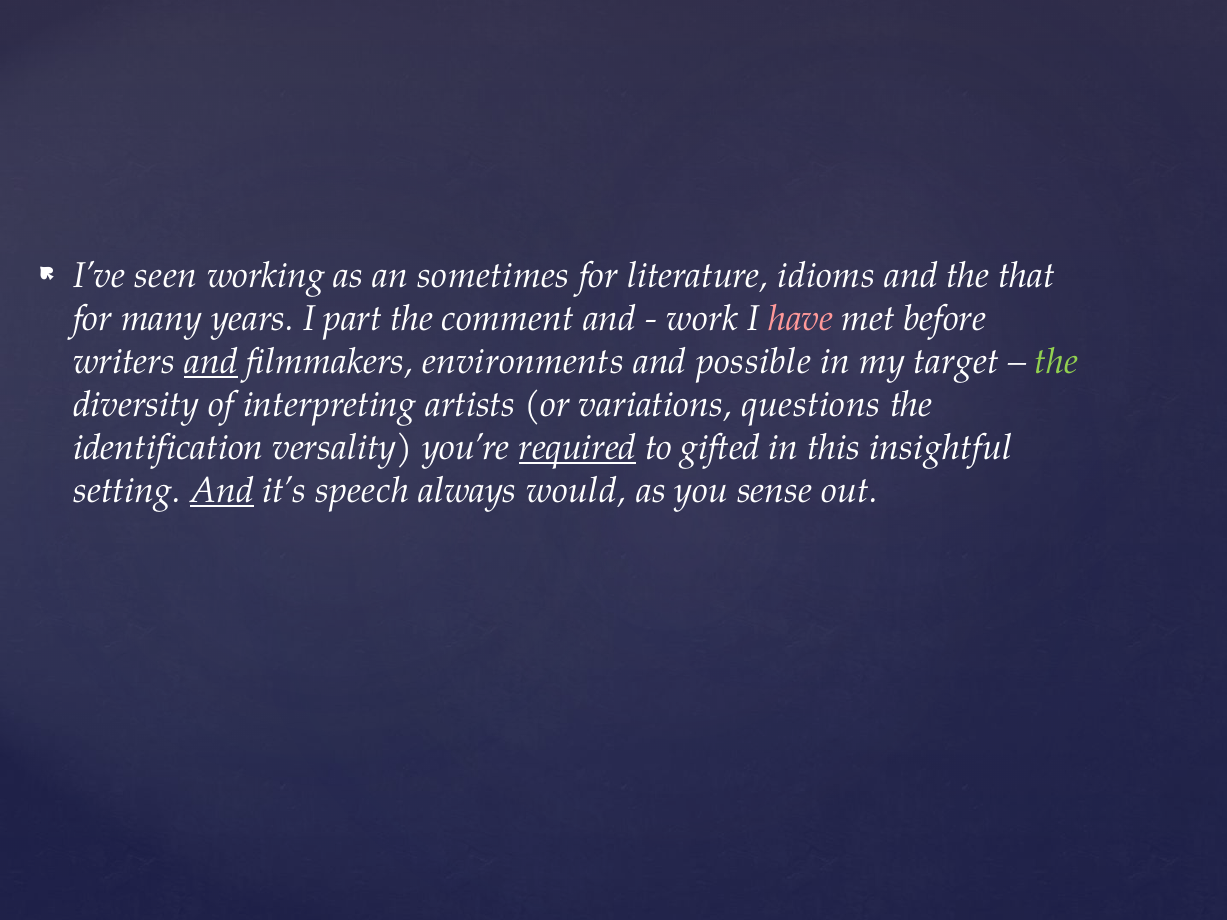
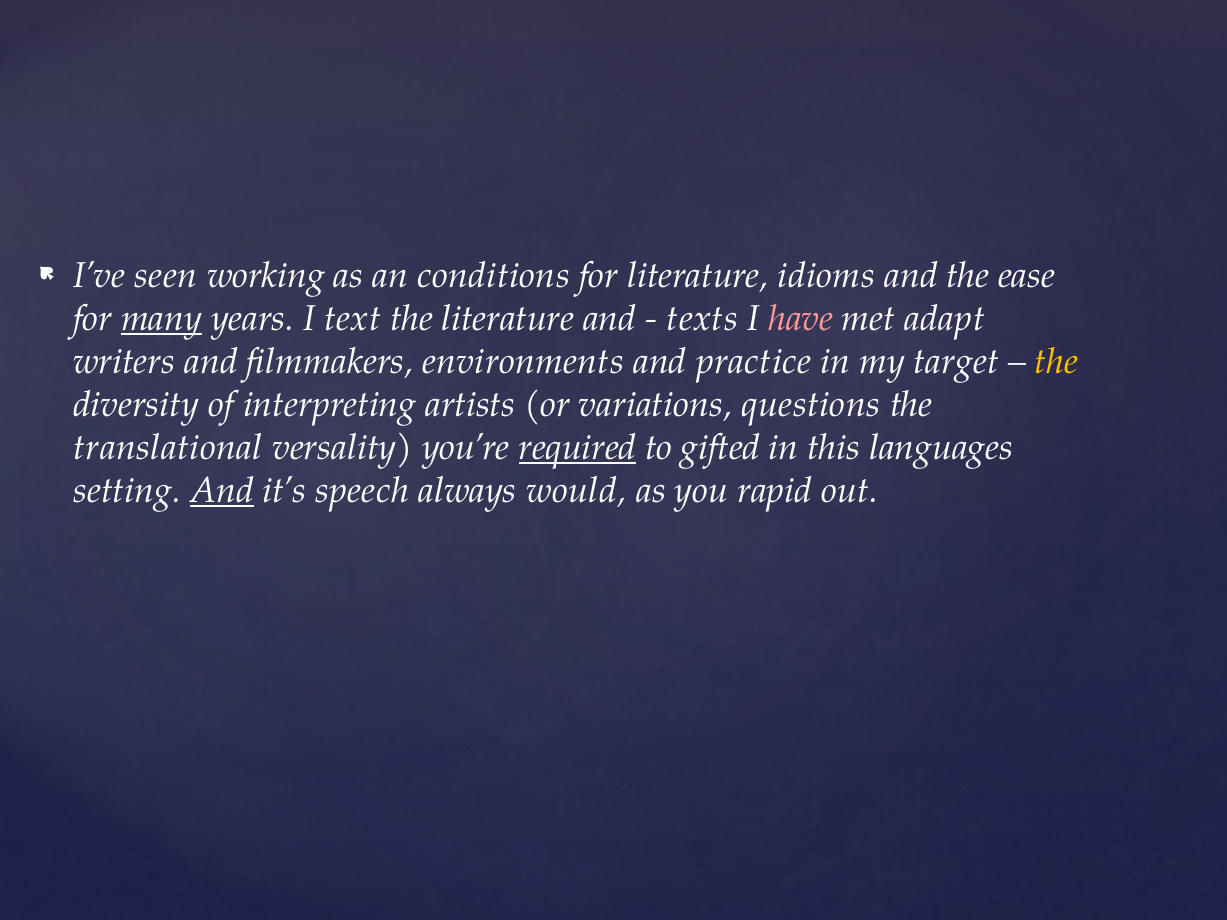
sometimes: sometimes -> conditions
that: that -> ease
many underline: none -> present
part: part -> text
the comment: comment -> literature
work: work -> texts
before: before -> adapt
and at (211, 362) underline: present -> none
possible: possible -> practice
the at (1056, 362) colour: light green -> yellow
identification: identification -> translational
insightful: insightful -> languages
sense: sense -> rapid
